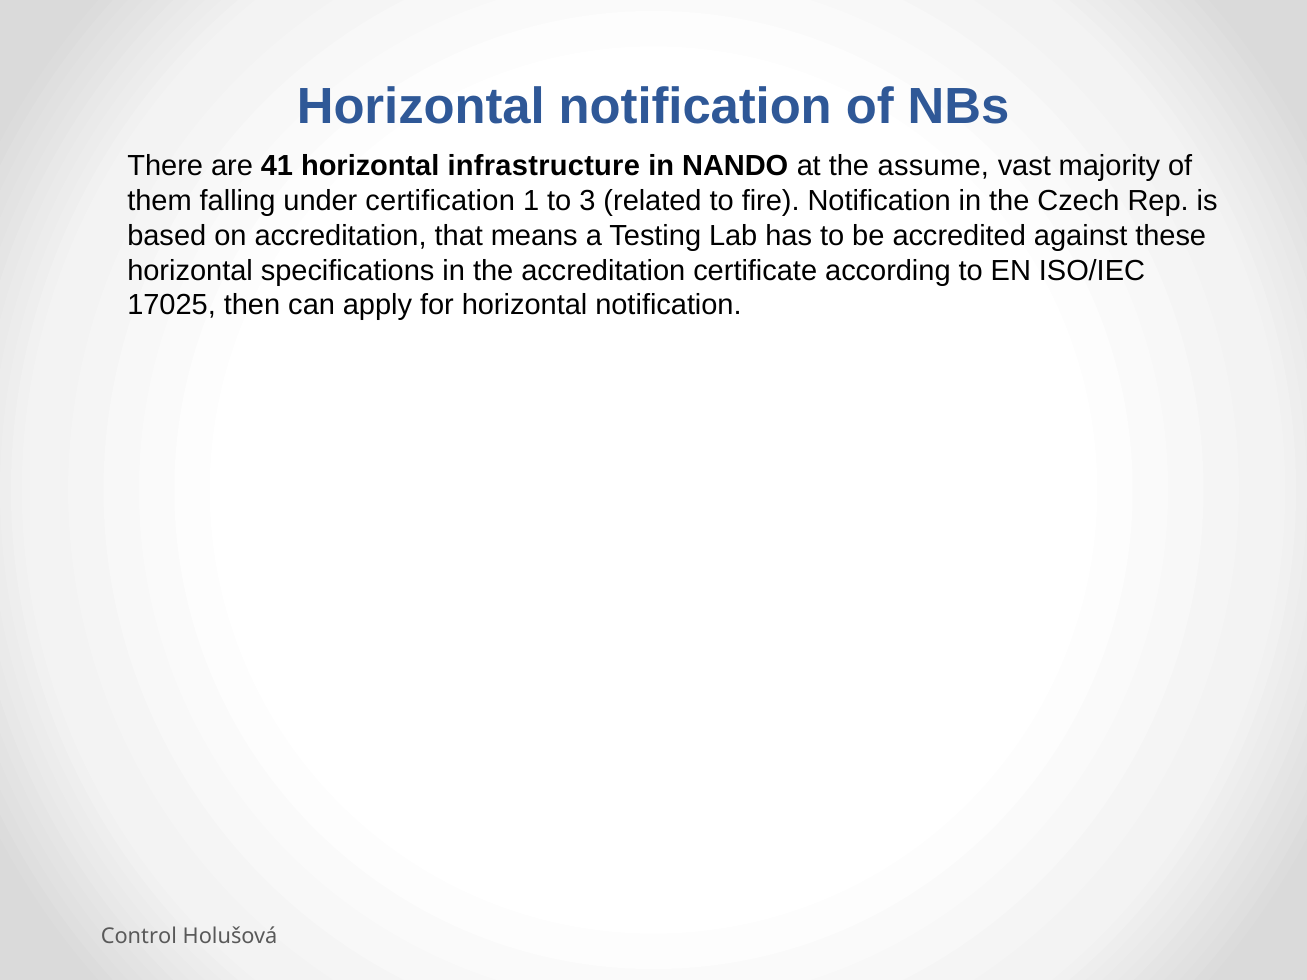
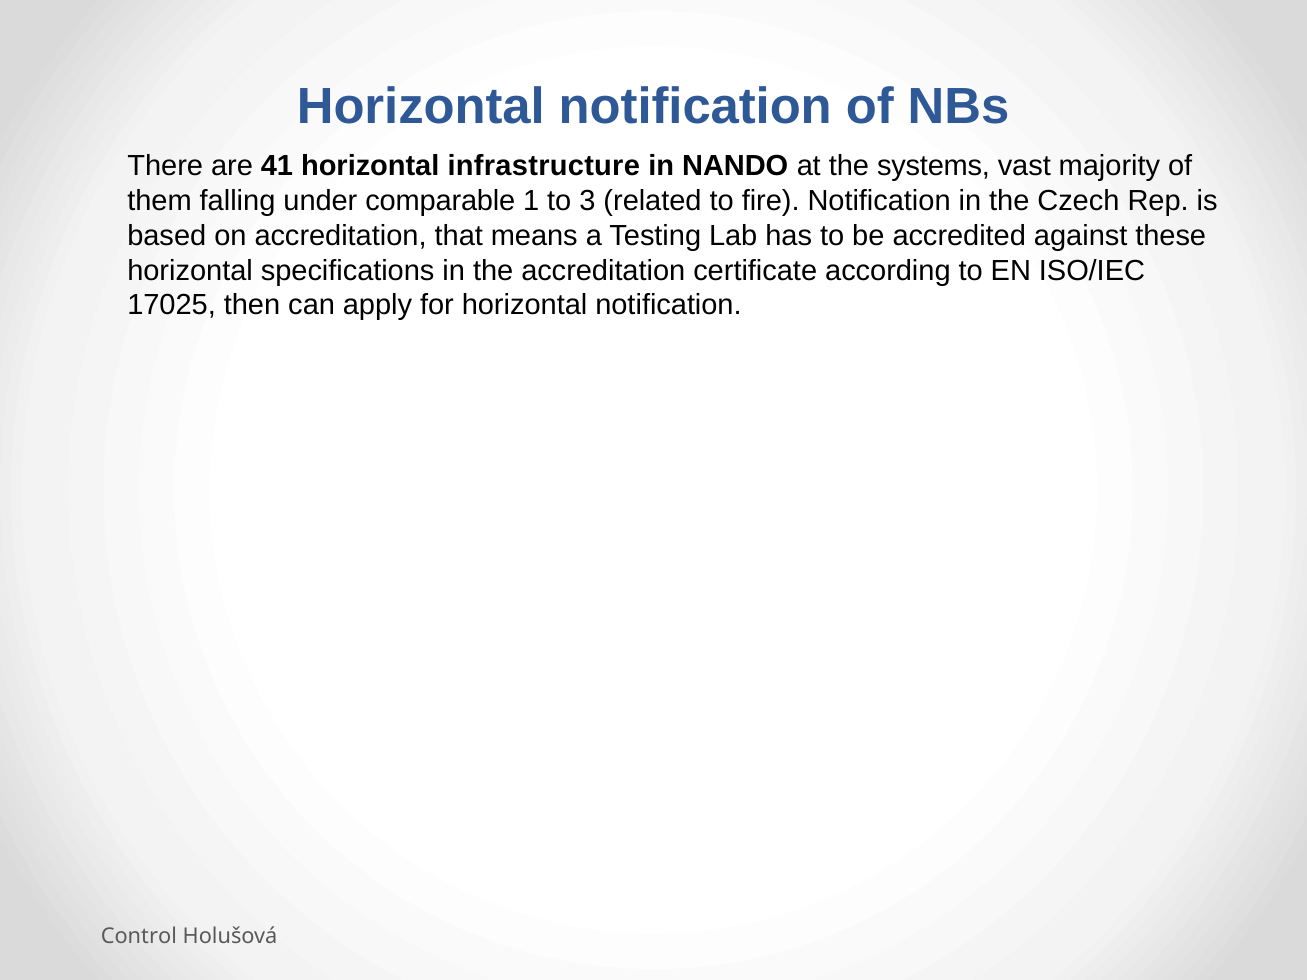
assume: assume -> systems
certification: certification -> comparable
